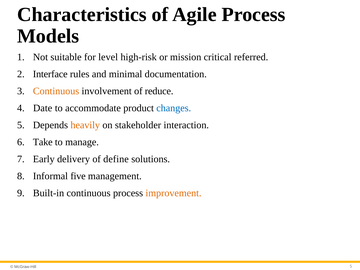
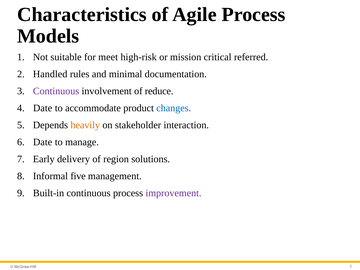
level: level -> meet
Interface: Interface -> Handled
Continuous at (56, 91) colour: orange -> purple
Take at (43, 142): Take -> Date
define: define -> region
improvement colour: orange -> purple
